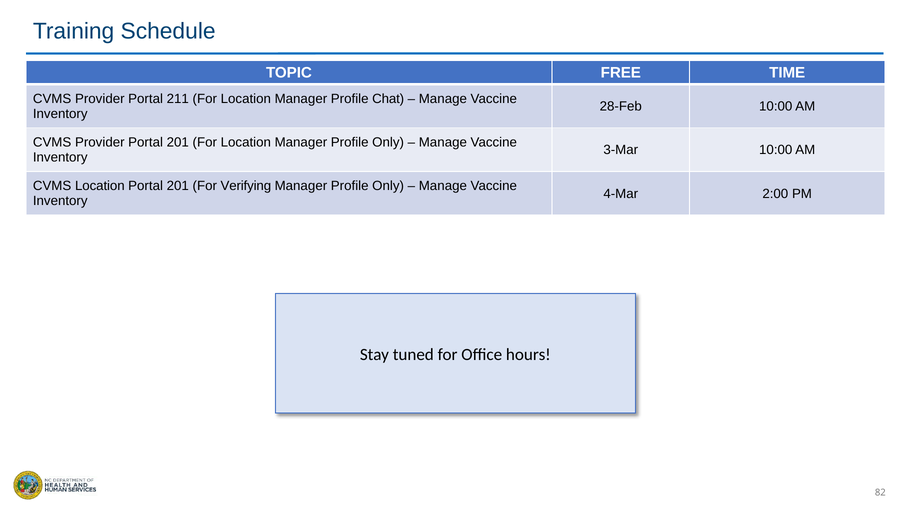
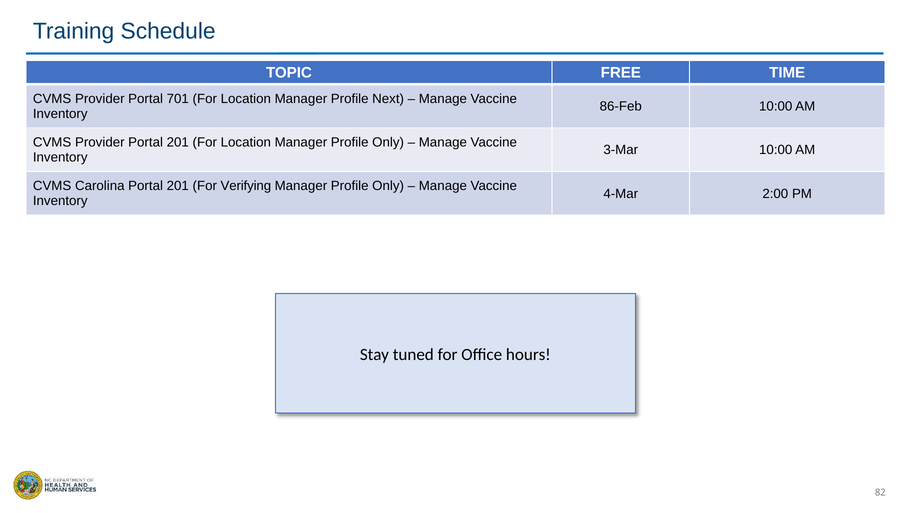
211: 211 -> 701
Chat: Chat -> Next
28-Feb: 28-Feb -> 86-Feb
CVMS Location: Location -> Carolina
